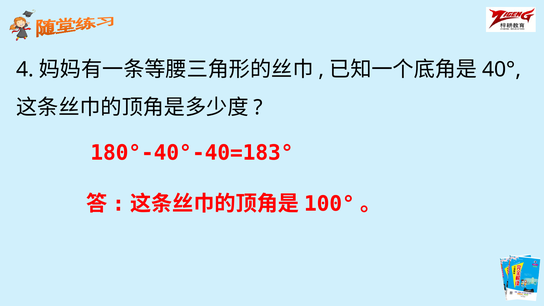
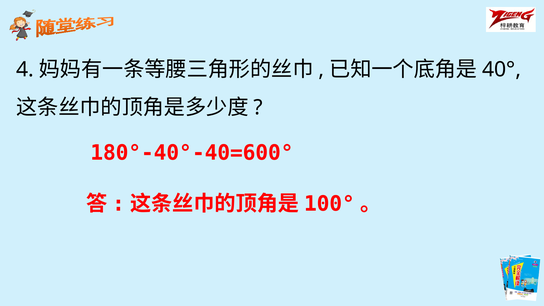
180°-40°-40=183°: 180°-40°-40=183° -> 180°-40°-40=600°
